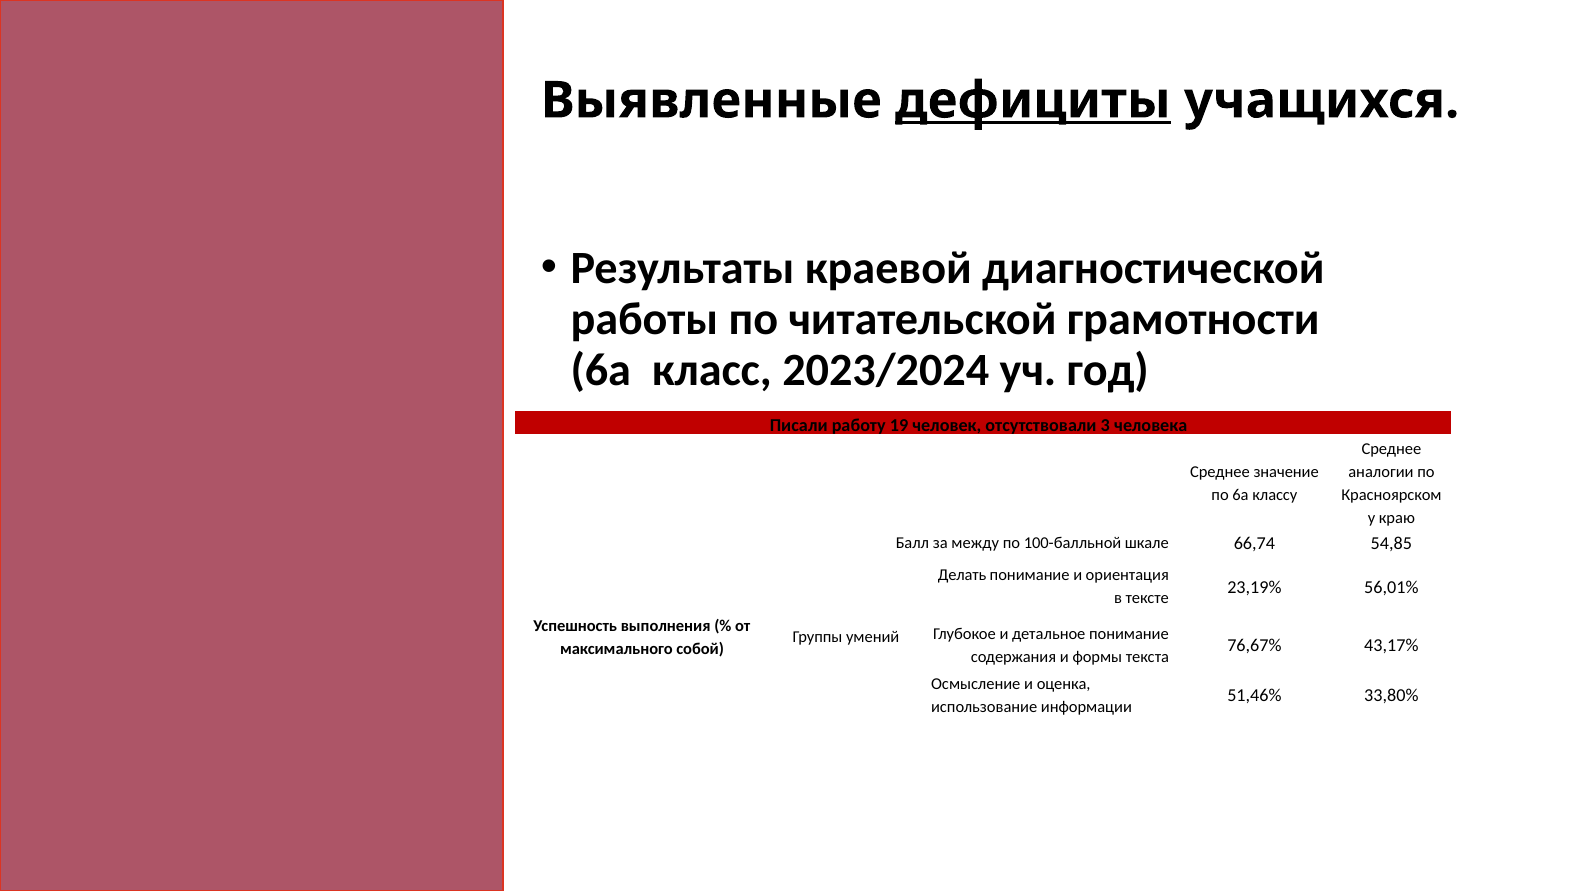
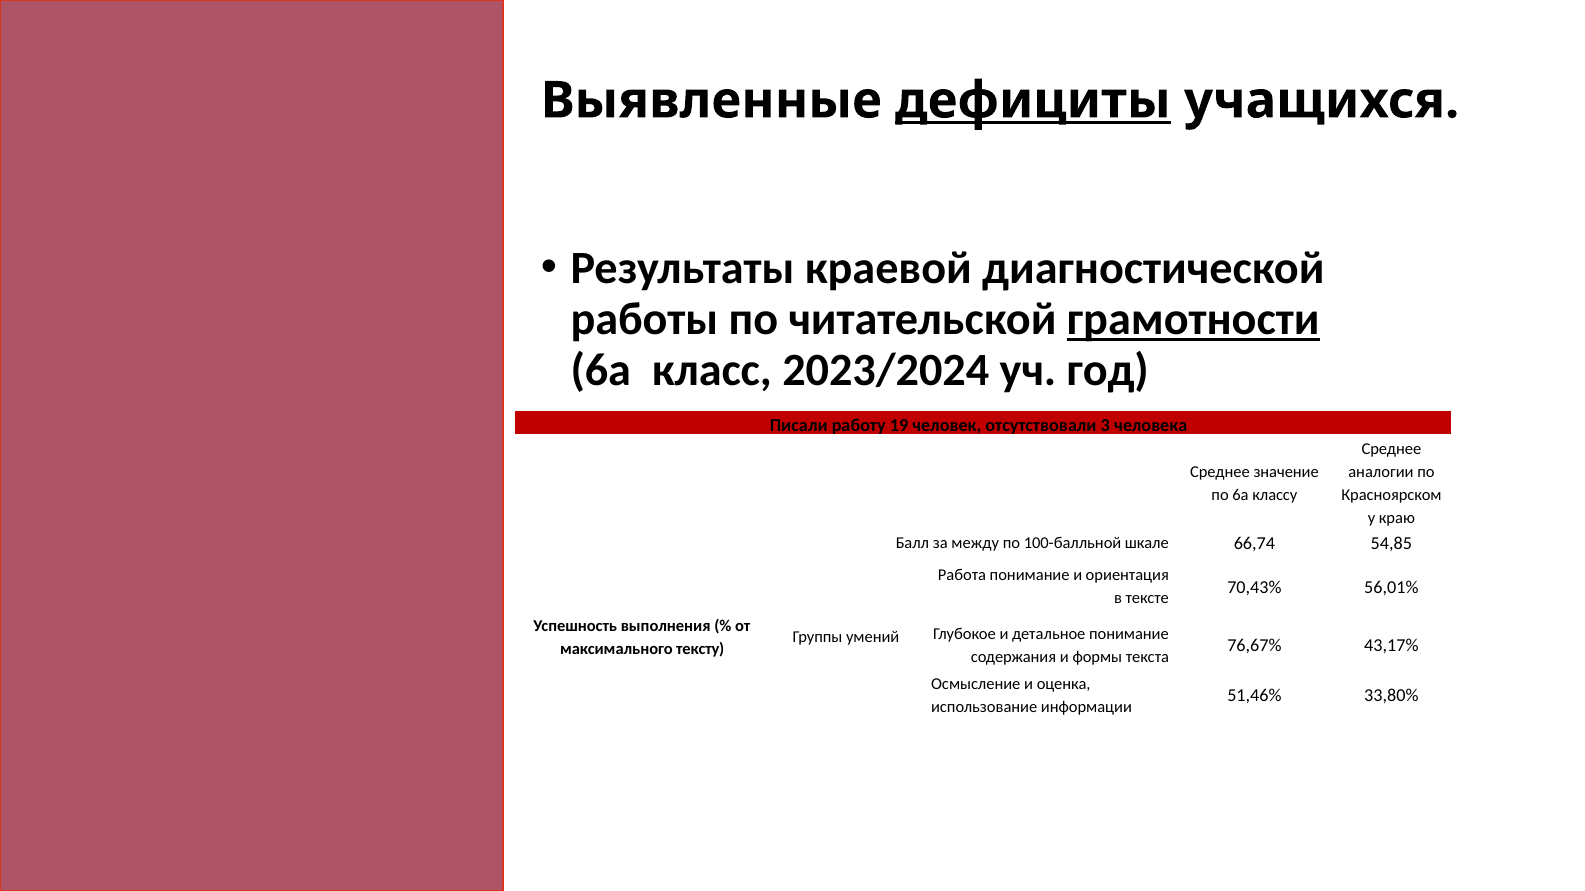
грамотности underline: none -> present
Делать: Делать -> Работа
23,19%: 23,19% -> 70,43%
собой: собой -> тексту
